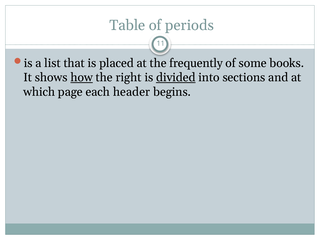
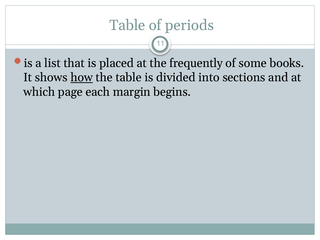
the right: right -> table
divided underline: present -> none
header: header -> margin
